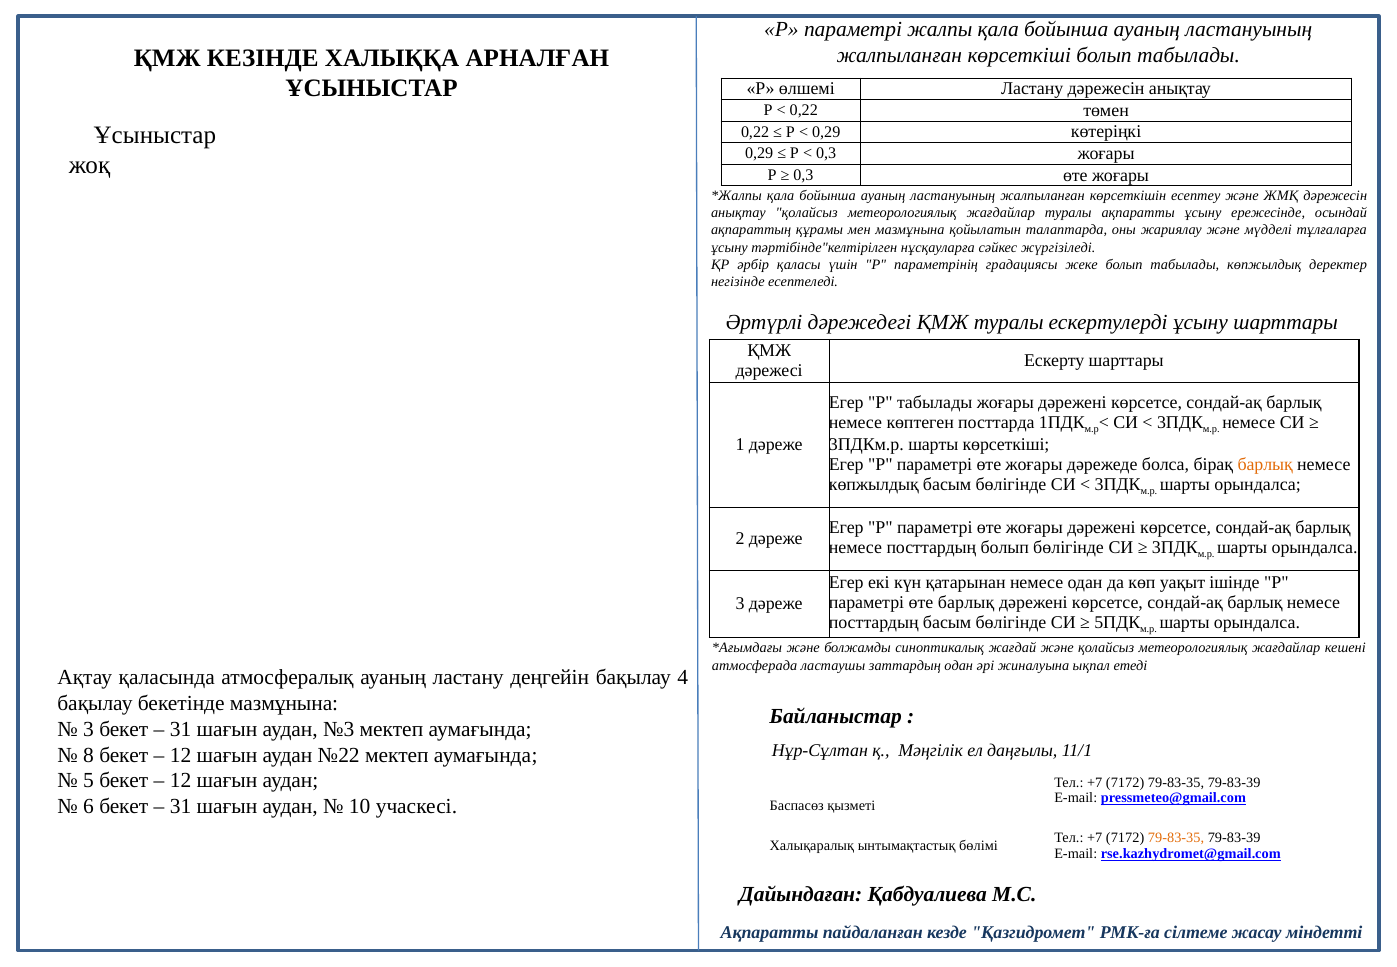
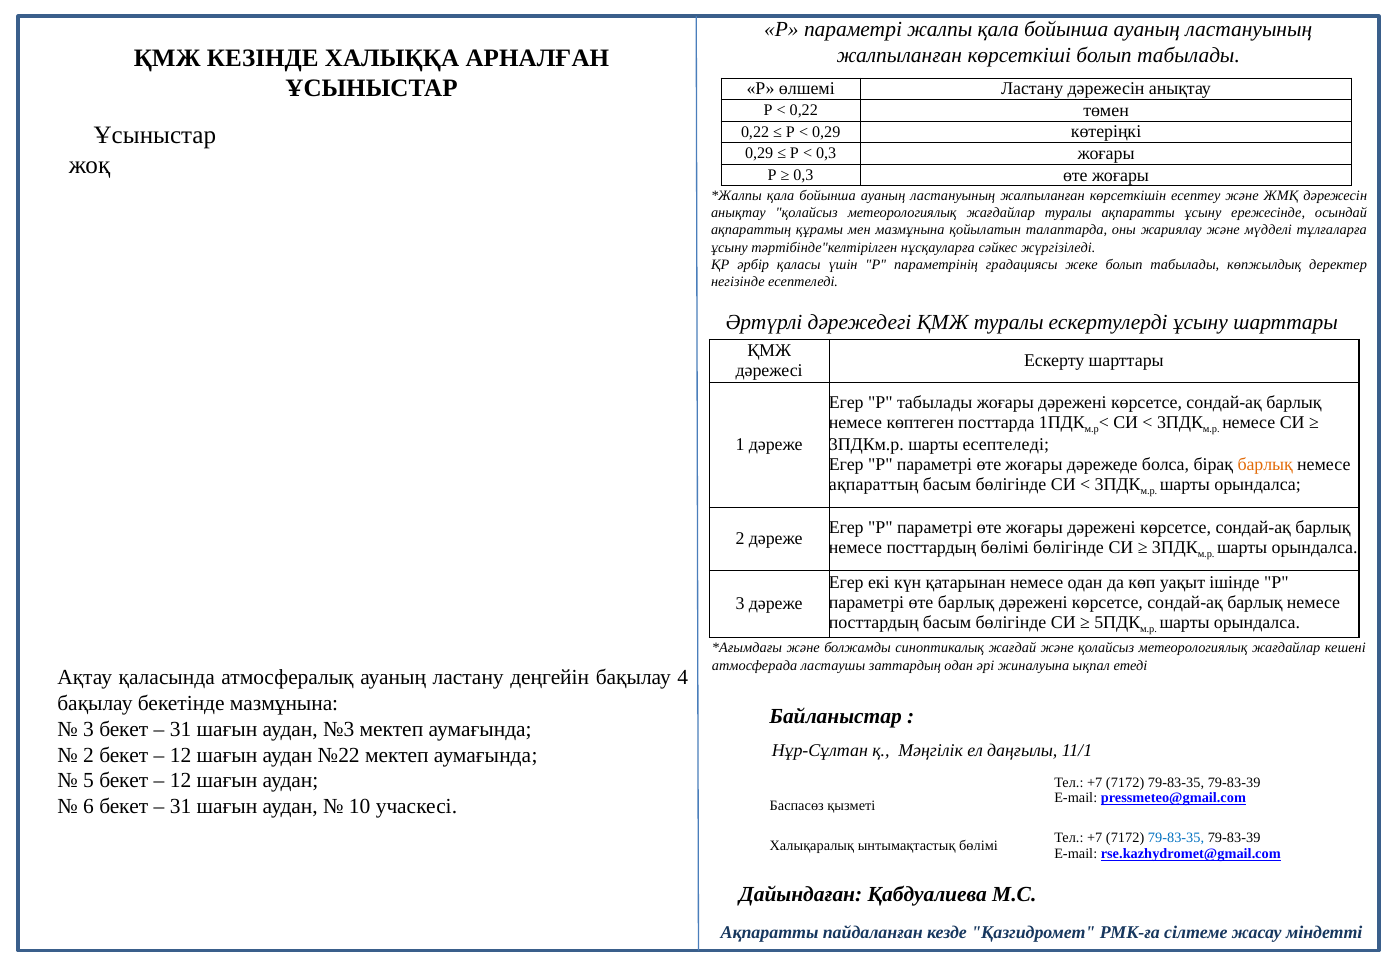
шарты көрсеткіші: көрсеткіші -> есептеледі
көпжылдық at (874, 485): көпжылдық -> ақпараттың
посттардың болып: болып -> бөлімі
8 at (89, 755): 8 -> 2
79-83-35 at (1176, 838) colour: orange -> blue
